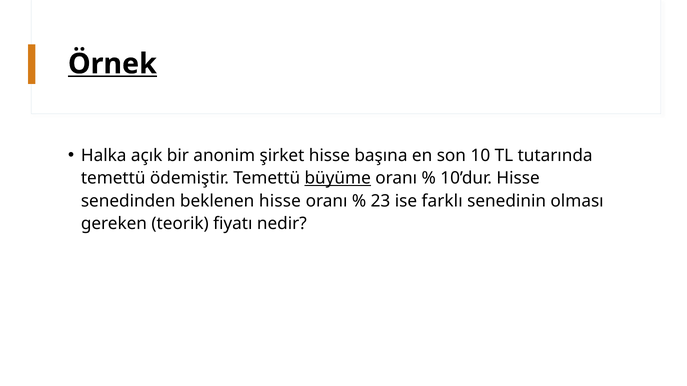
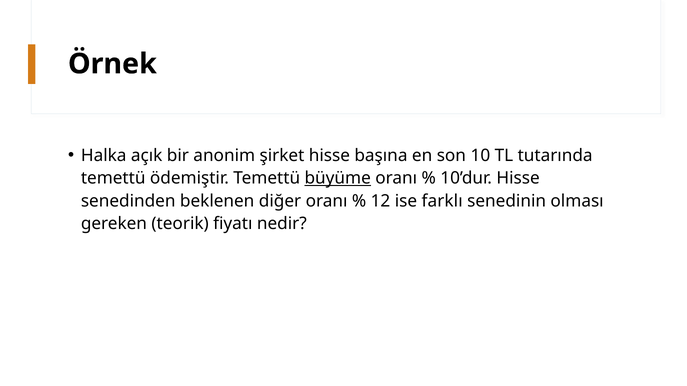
Örnek underline: present -> none
beklenen hisse: hisse -> diğer
23: 23 -> 12
